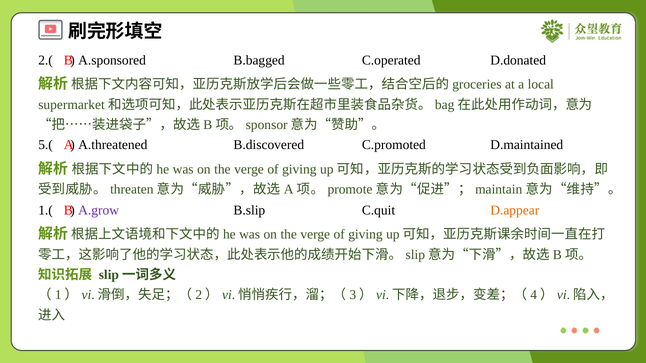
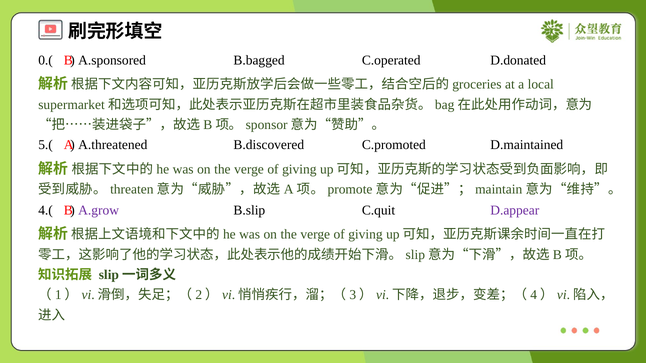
2.(: 2.( -> 0.(
1.(: 1.( -> 4.(
D.appear colour: orange -> purple
